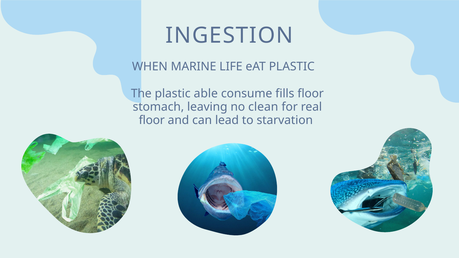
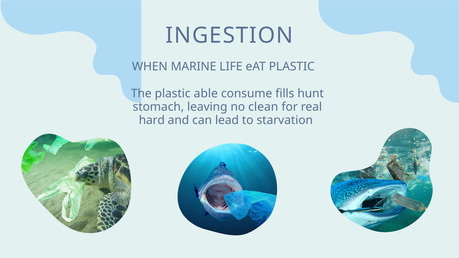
fills floor: floor -> hunt
floor at (152, 120): floor -> hard
